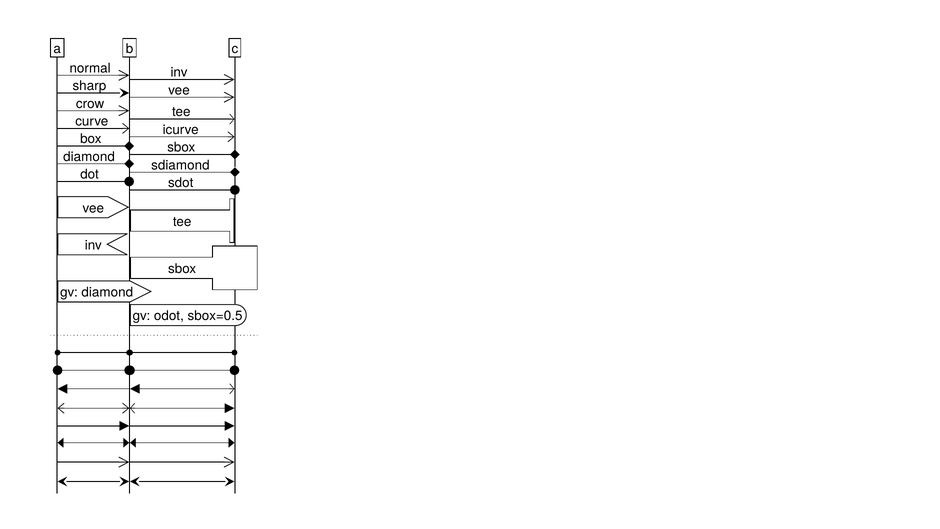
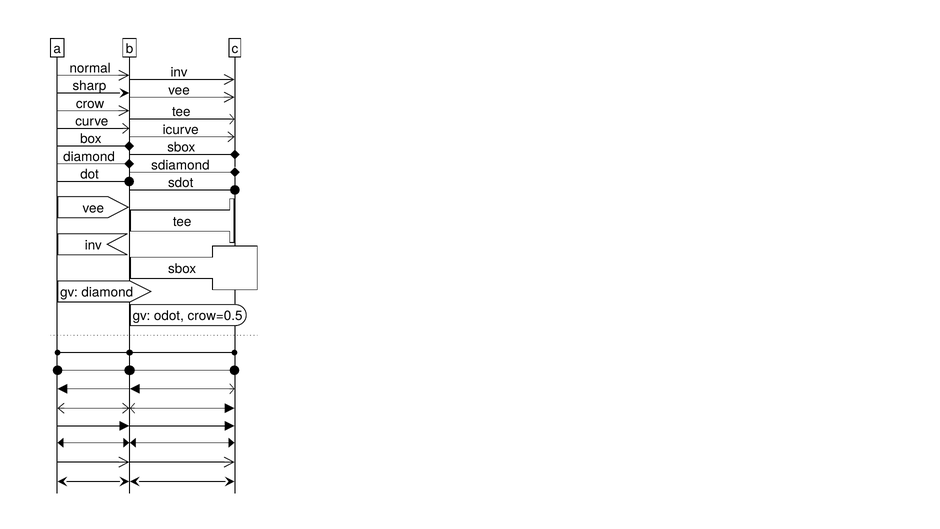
sbox=0.5: sbox=0.5 -> crow=0.5
